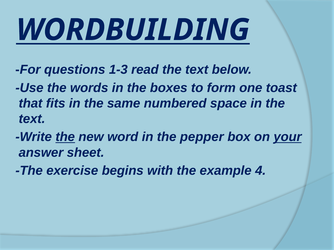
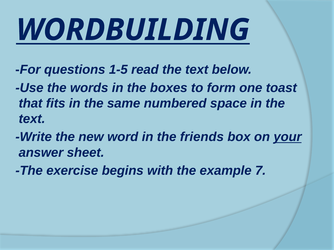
1-3: 1-3 -> 1-5
the at (65, 137) underline: present -> none
pepper: pepper -> friends
4: 4 -> 7
